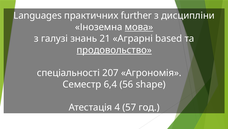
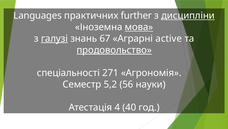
дисципліни underline: none -> present
галузі underline: none -> present
21: 21 -> 67
based: based -> active
207: 207 -> 271
6,4: 6,4 -> 5,2
shape: shape -> науки
57: 57 -> 40
